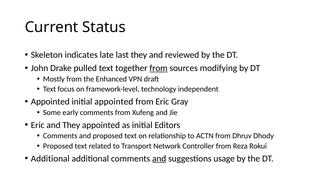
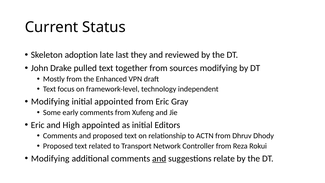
indicates: indicates -> adoption
from at (159, 68) underline: present -> none
Appointed at (50, 102): Appointed -> Modifying
and They: They -> High
Additional at (50, 158): Additional -> Modifying
usage: usage -> relate
